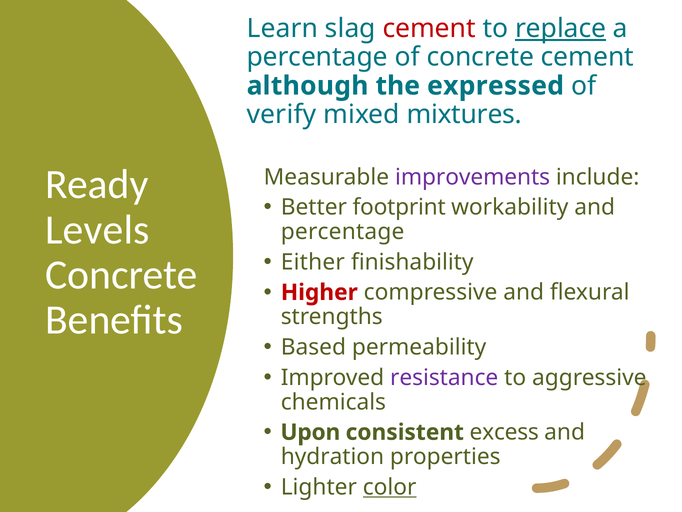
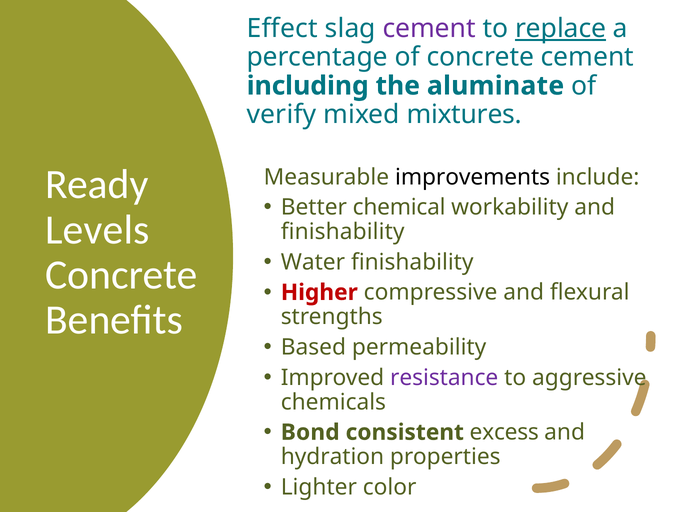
Learn: Learn -> Effect
cement at (429, 29) colour: red -> purple
although: although -> including
expressed: expressed -> aluminate
improvements colour: purple -> black
footprint: footprint -> chemical
percentage at (343, 232): percentage -> finishability
Either: Either -> Water
Upon: Upon -> Bond
color underline: present -> none
